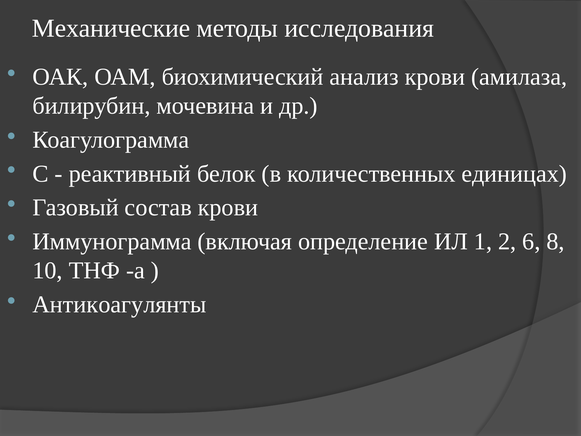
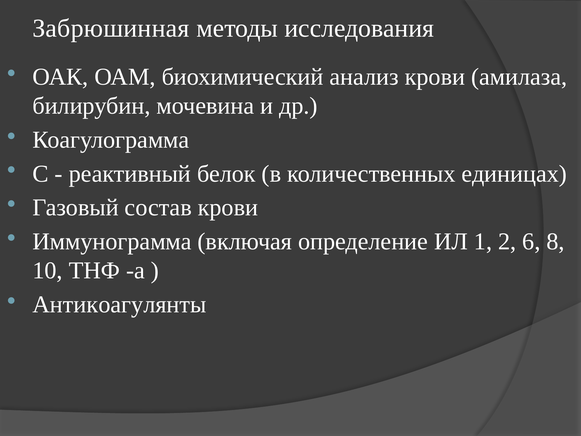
Механические: Механические -> Забрюшинная
